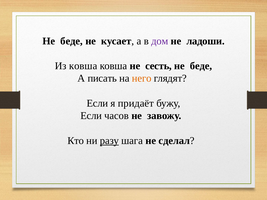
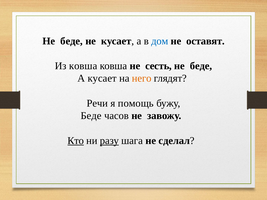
дом colour: purple -> blue
ладоши: ладоши -> оставят
А писать: писать -> кусает
Если at (97, 103): Если -> Речи
придаёт: придаёт -> помощь
Если at (91, 116): Если -> Беде
Кто underline: none -> present
